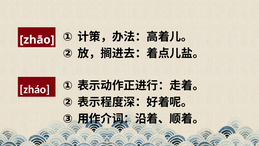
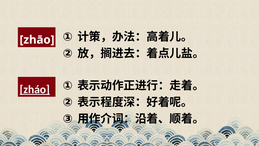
zháo underline: none -> present
